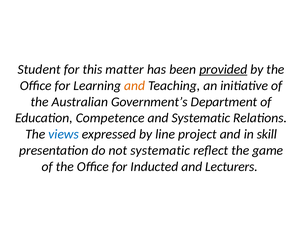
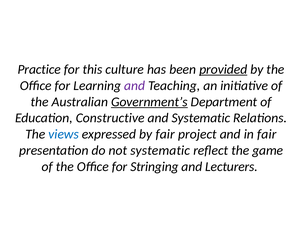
Student: Student -> Practice
matter: matter -> culture
and at (135, 86) colour: orange -> purple
Government’s underline: none -> present
Competence: Competence -> Constructive
by line: line -> fair
in skill: skill -> fair
Inducted: Inducted -> Stringing
